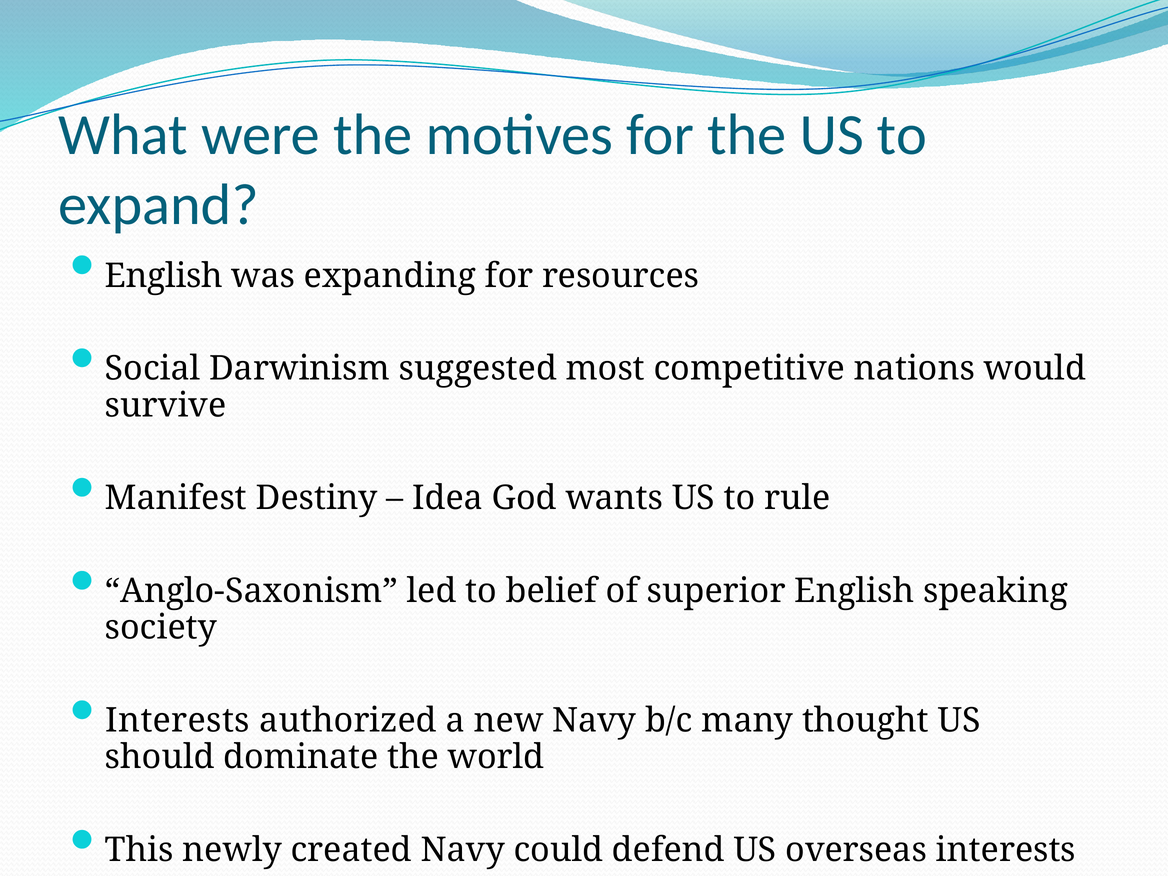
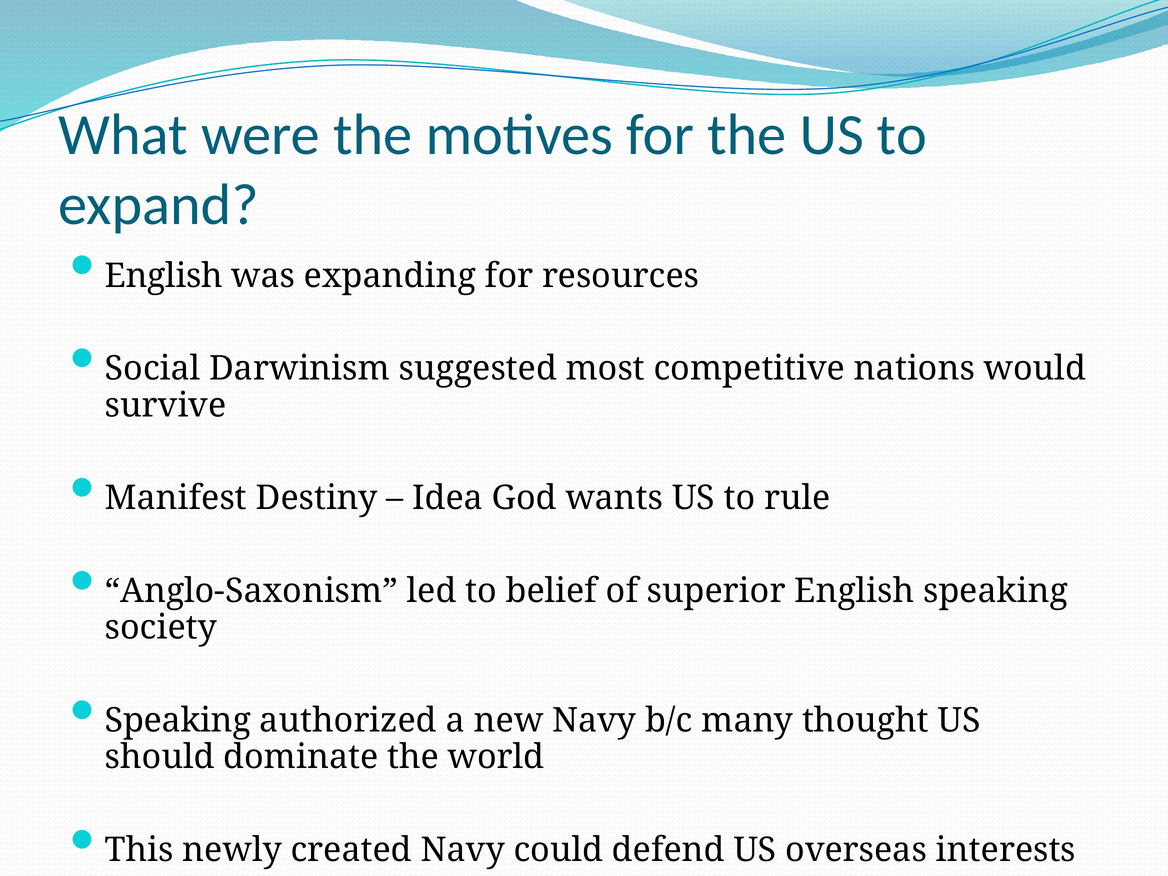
Interests at (178, 720): Interests -> Speaking
